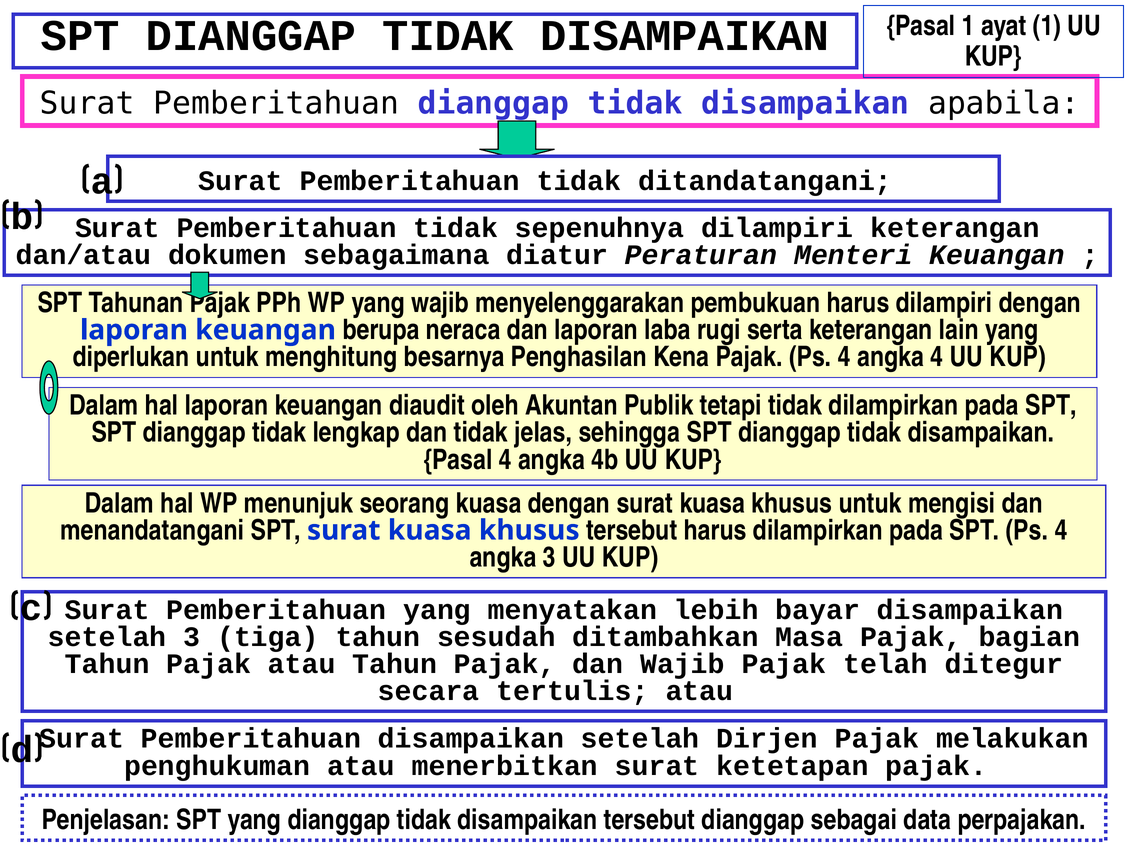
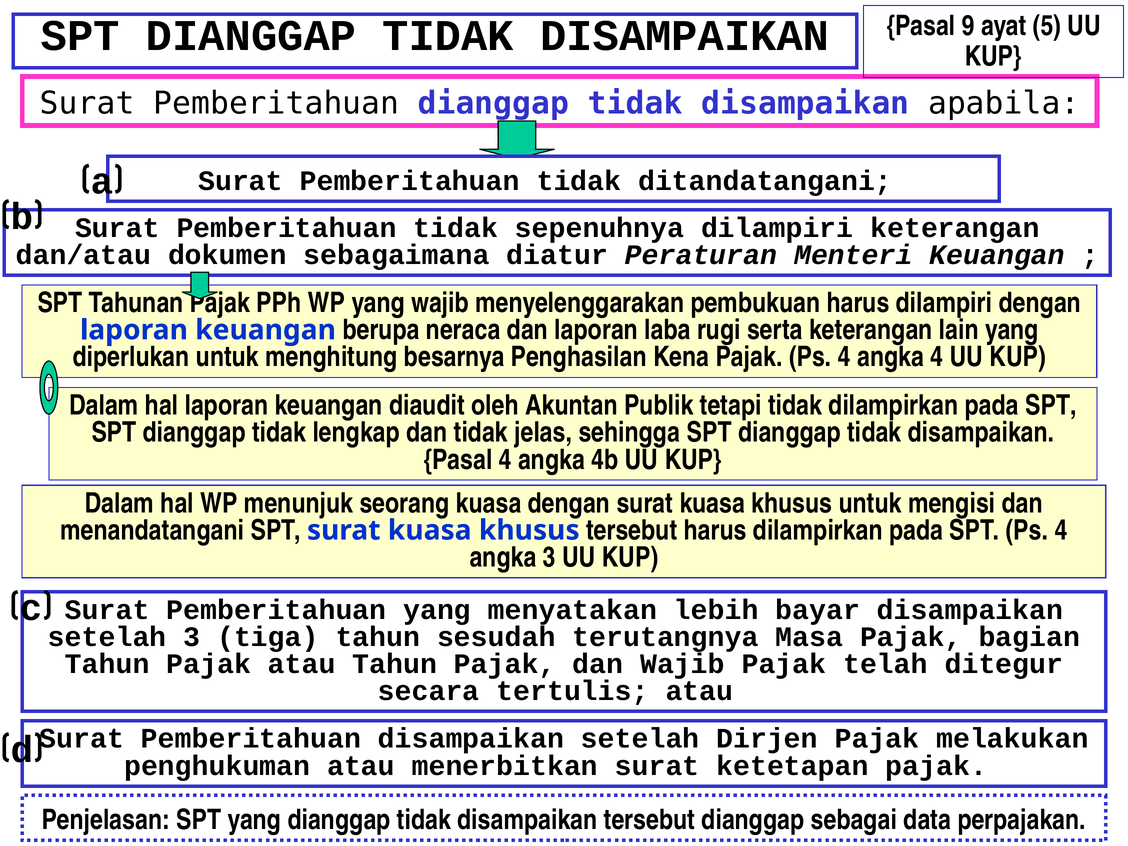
Pasal 1: 1 -> 9
ayat 1: 1 -> 5
ditambahkan: ditambahkan -> terutangnya
